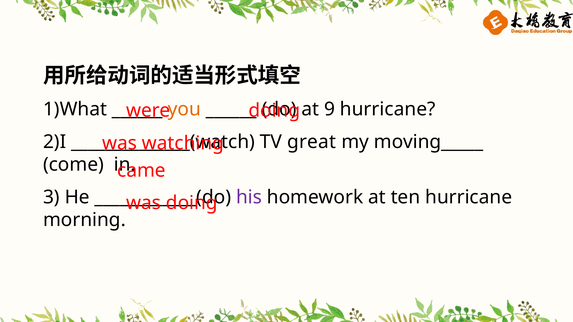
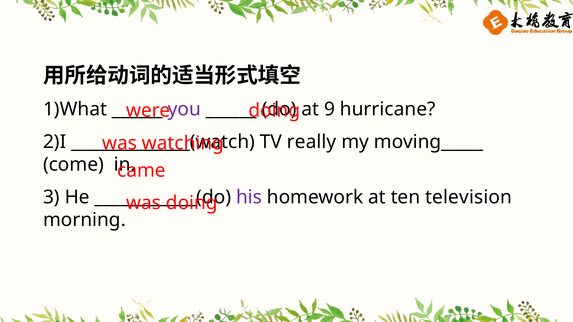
you colour: orange -> purple
great: great -> really
ten hurricane: hurricane -> television
